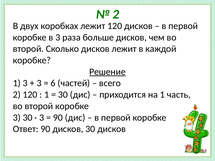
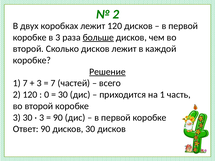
больше underline: none -> present
1 3: 3 -> 7
6 at (53, 83): 6 -> 7
1 at (47, 95): 1 -> 0
